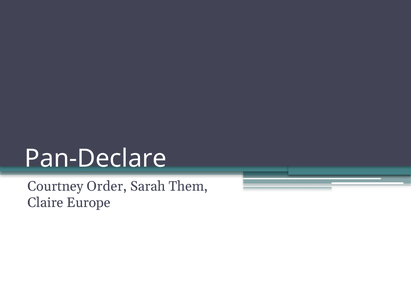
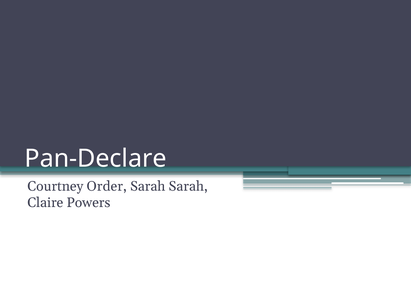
Sarah Them: Them -> Sarah
Europe: Europe -> Powers
